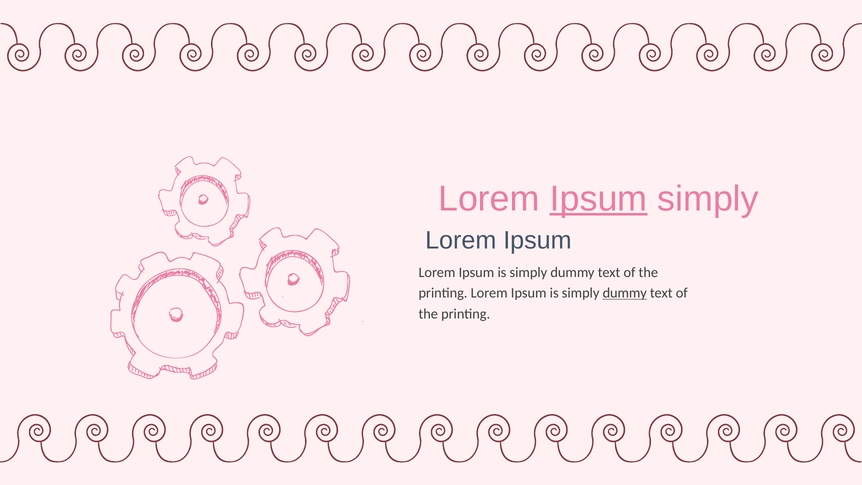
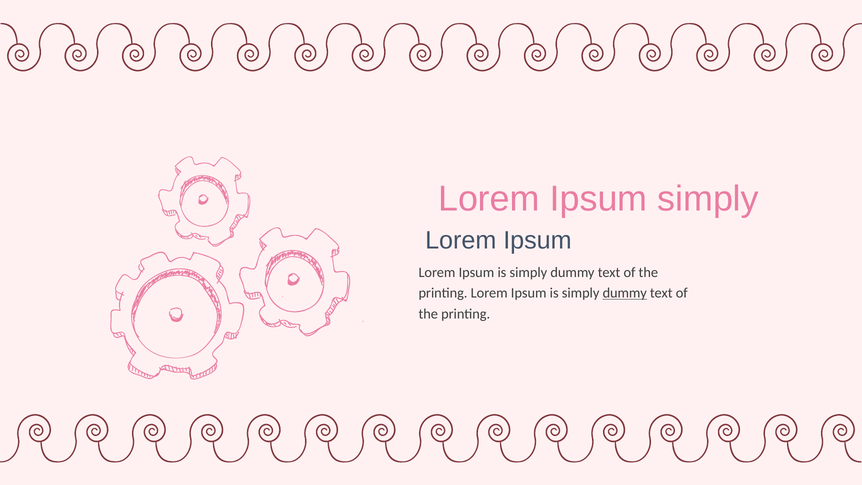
Ipsum at (599, 199) underline: present -> none
